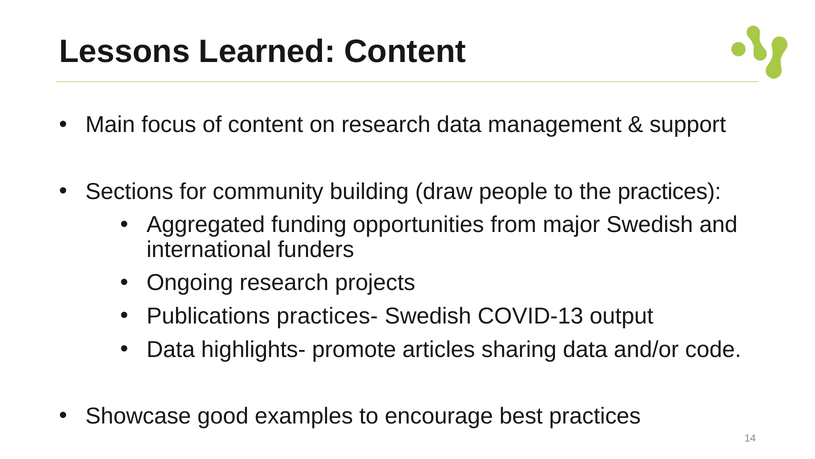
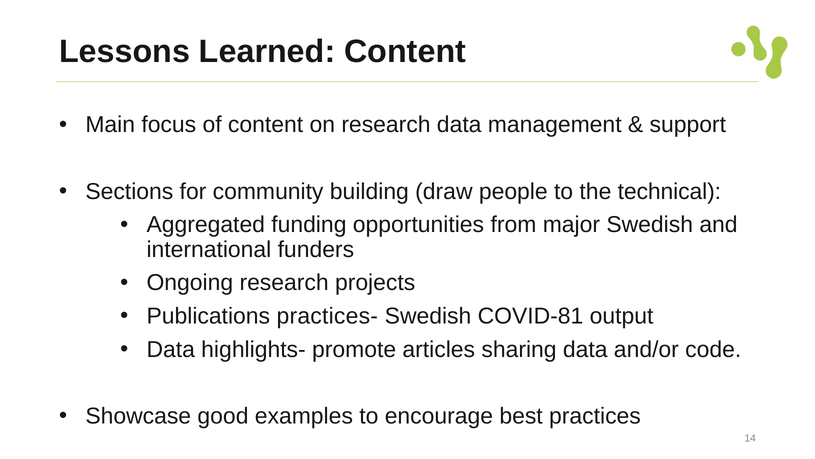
the practices: practices -> technical
COVID-13: COVID-13 -> COVID-81
